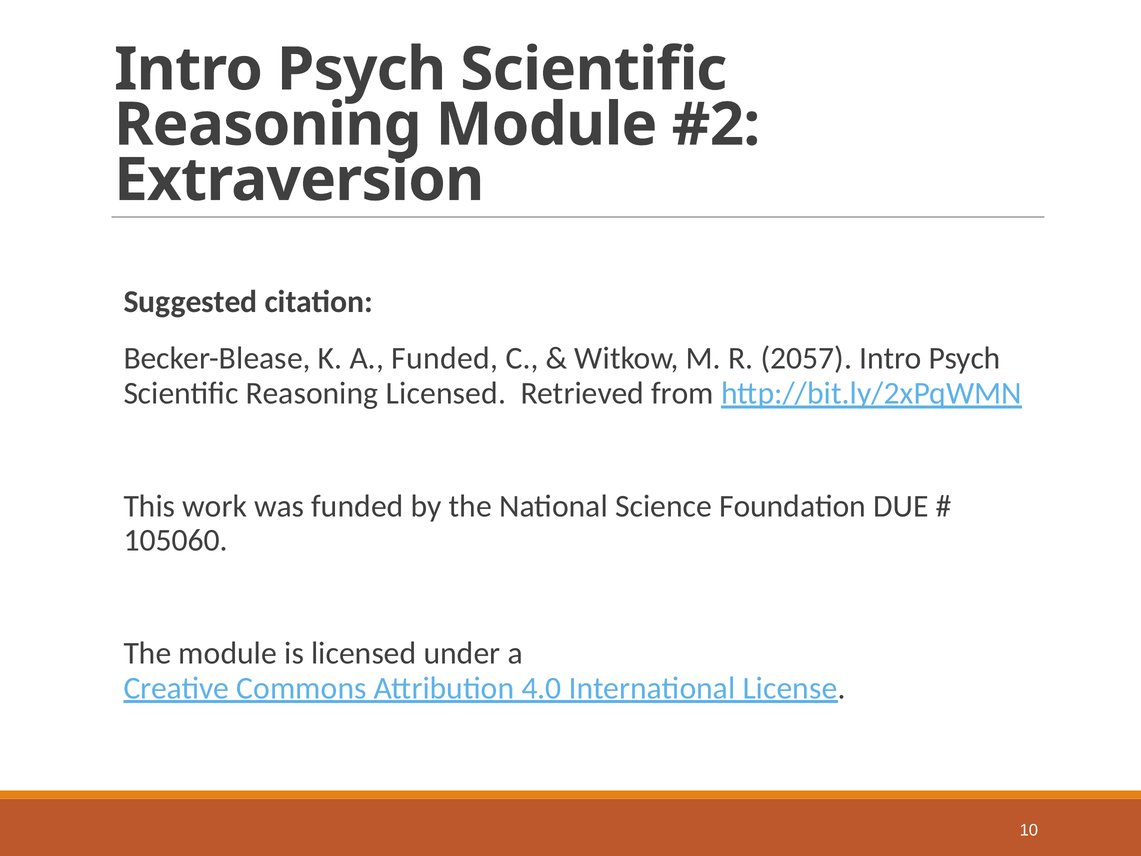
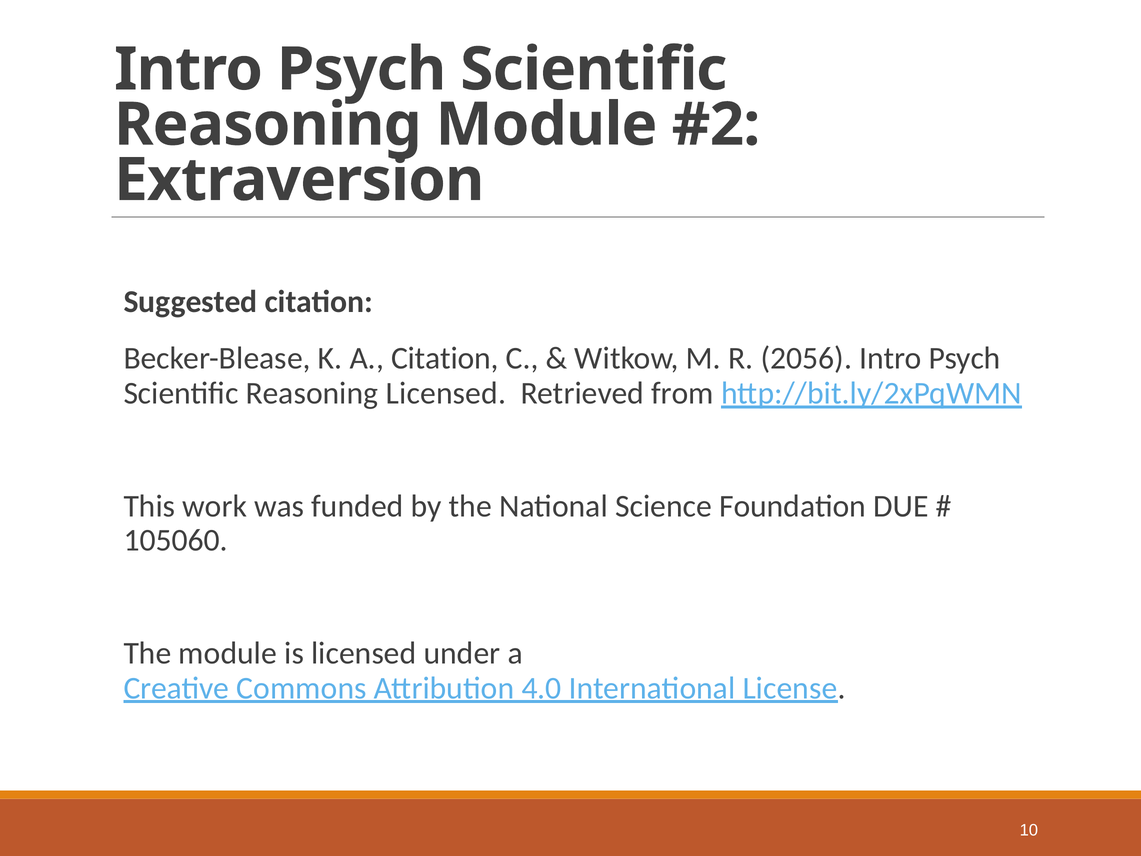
A Funded: Funded -> Citation
2057: 2057 -> 2056
